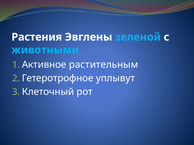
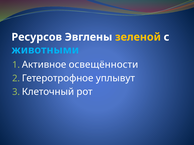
Растения: Растения -> Ресурсов
зеленой colour: light blue -> yellow
растительным: растительным -> освещённости
